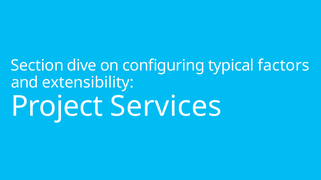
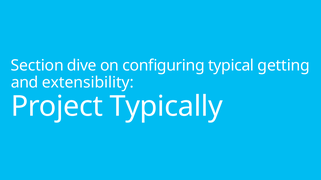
factors: factors -> getting
Services: Services -> Typically
